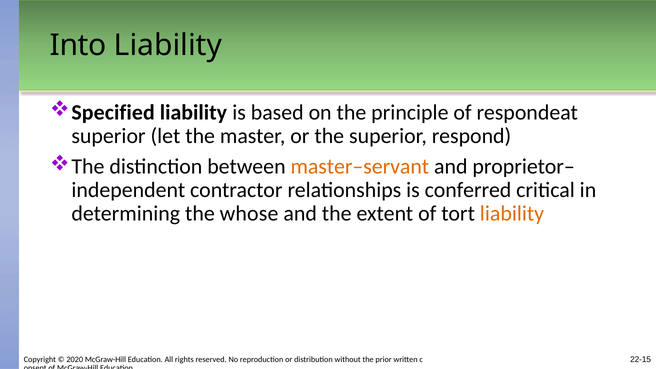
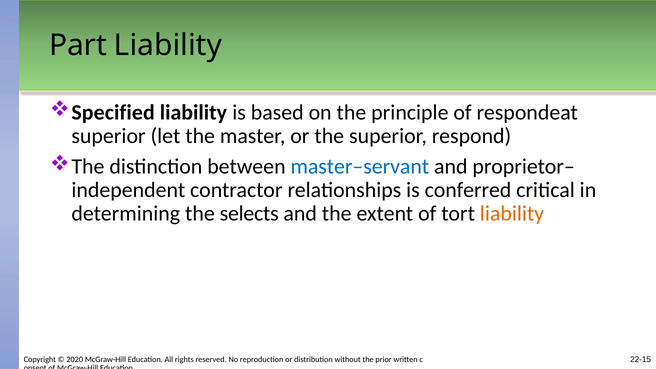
Into: Into -> Part
master–servant colour: orange -> blue
whose: whose -> selects
